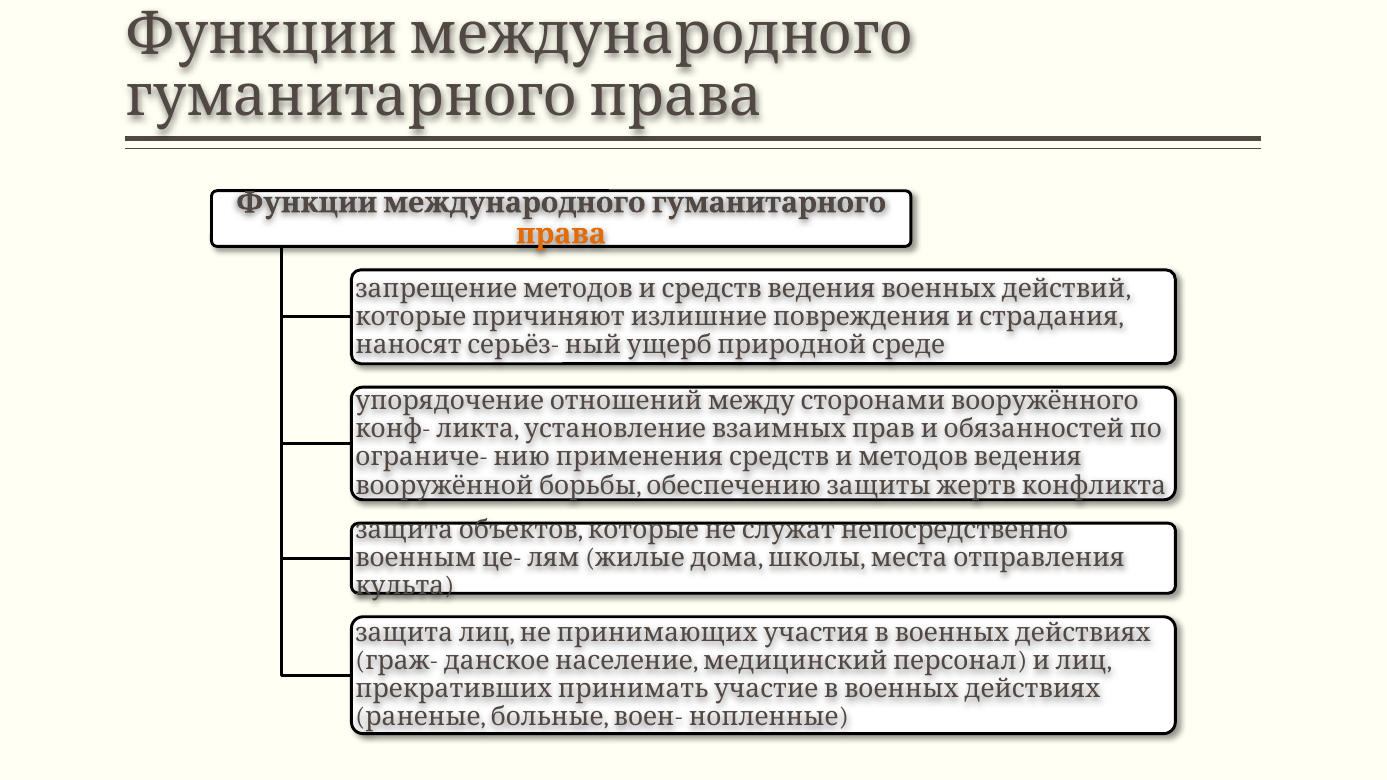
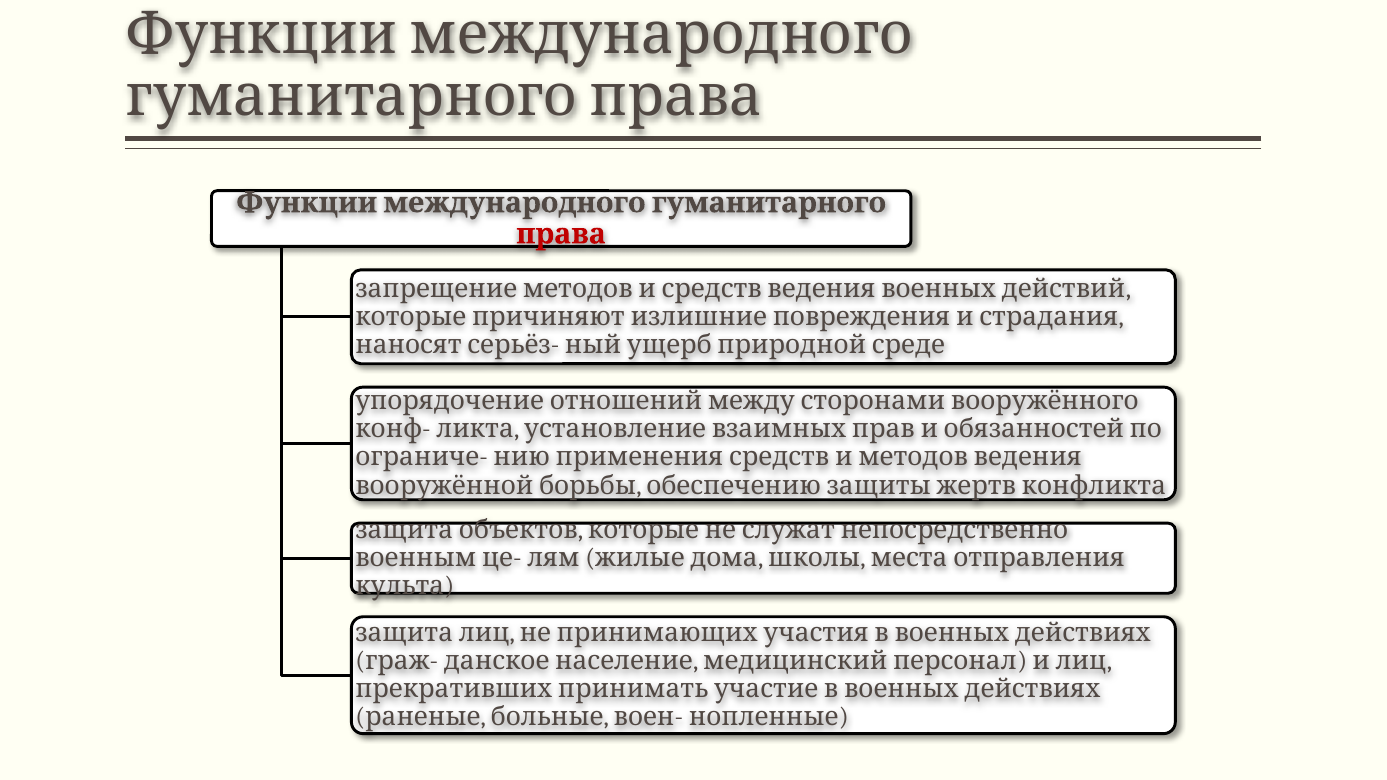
права colour: orange -> red
